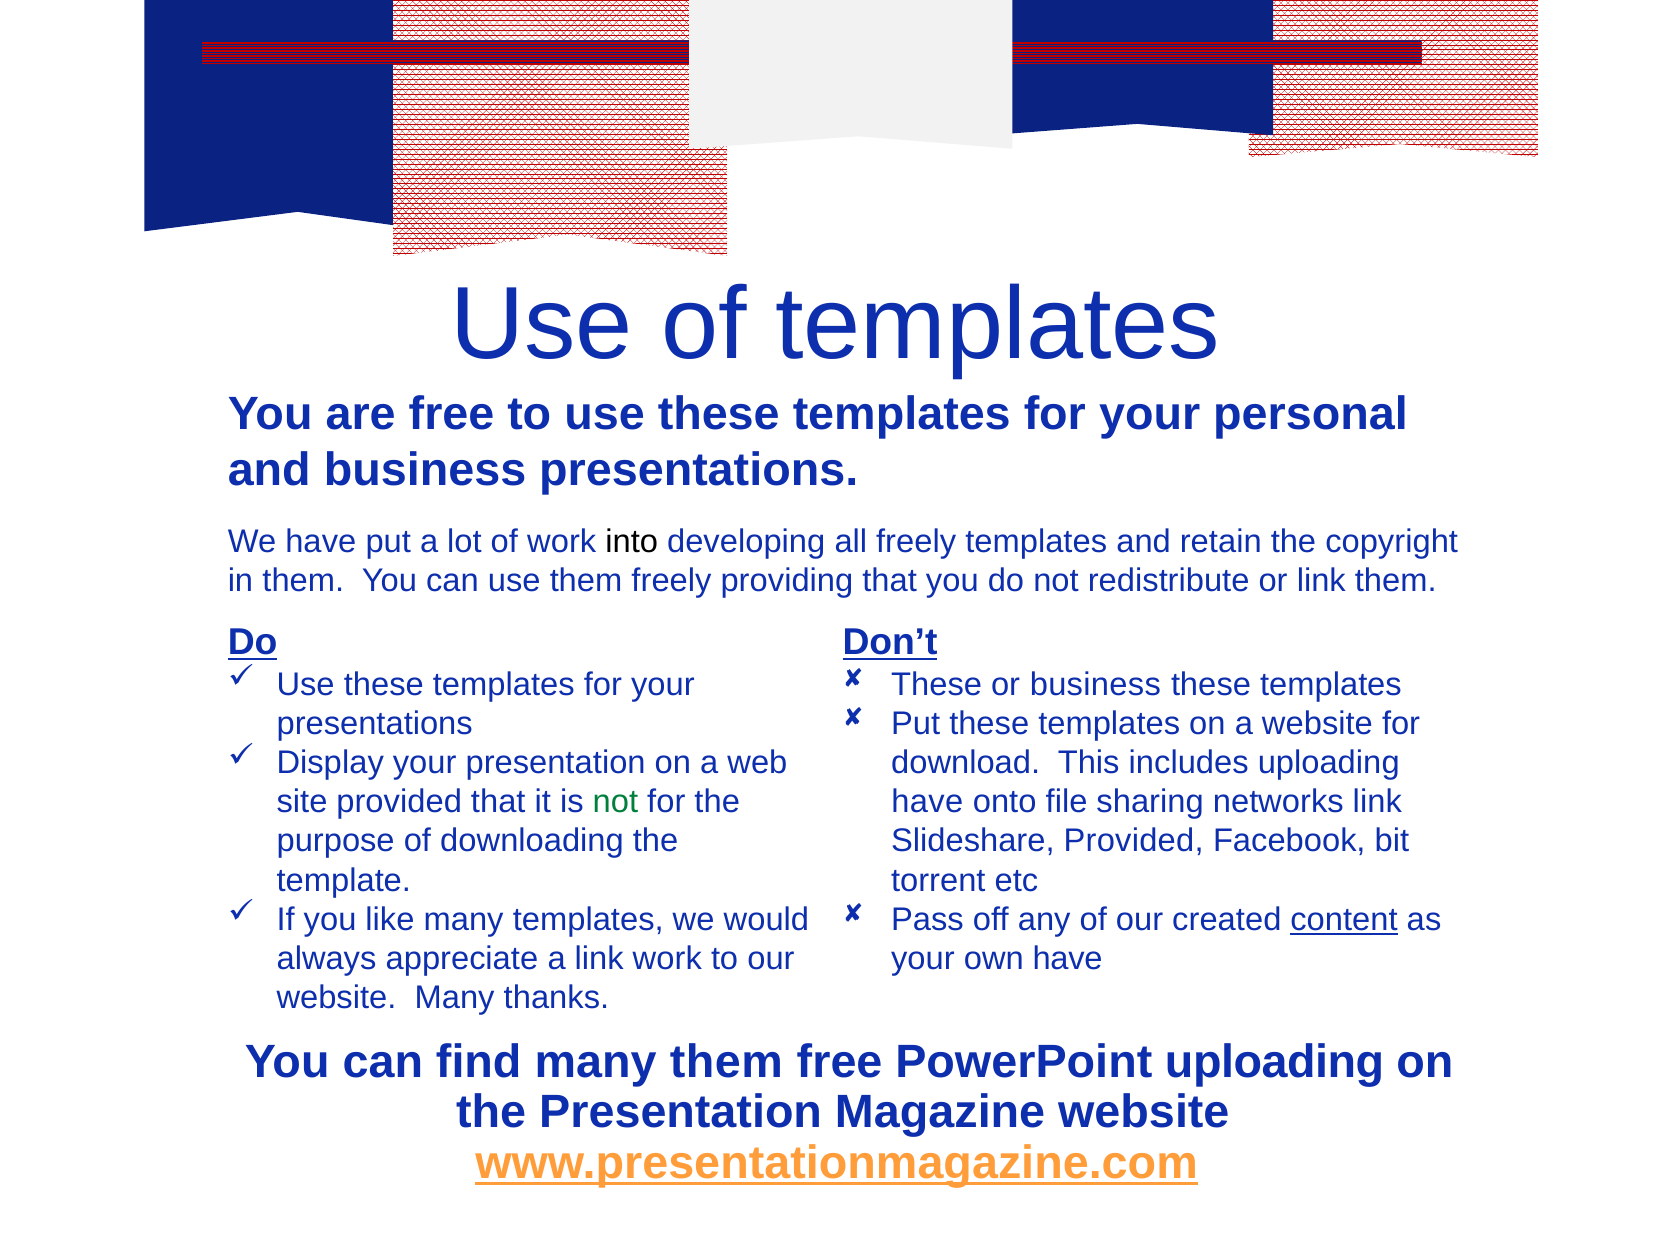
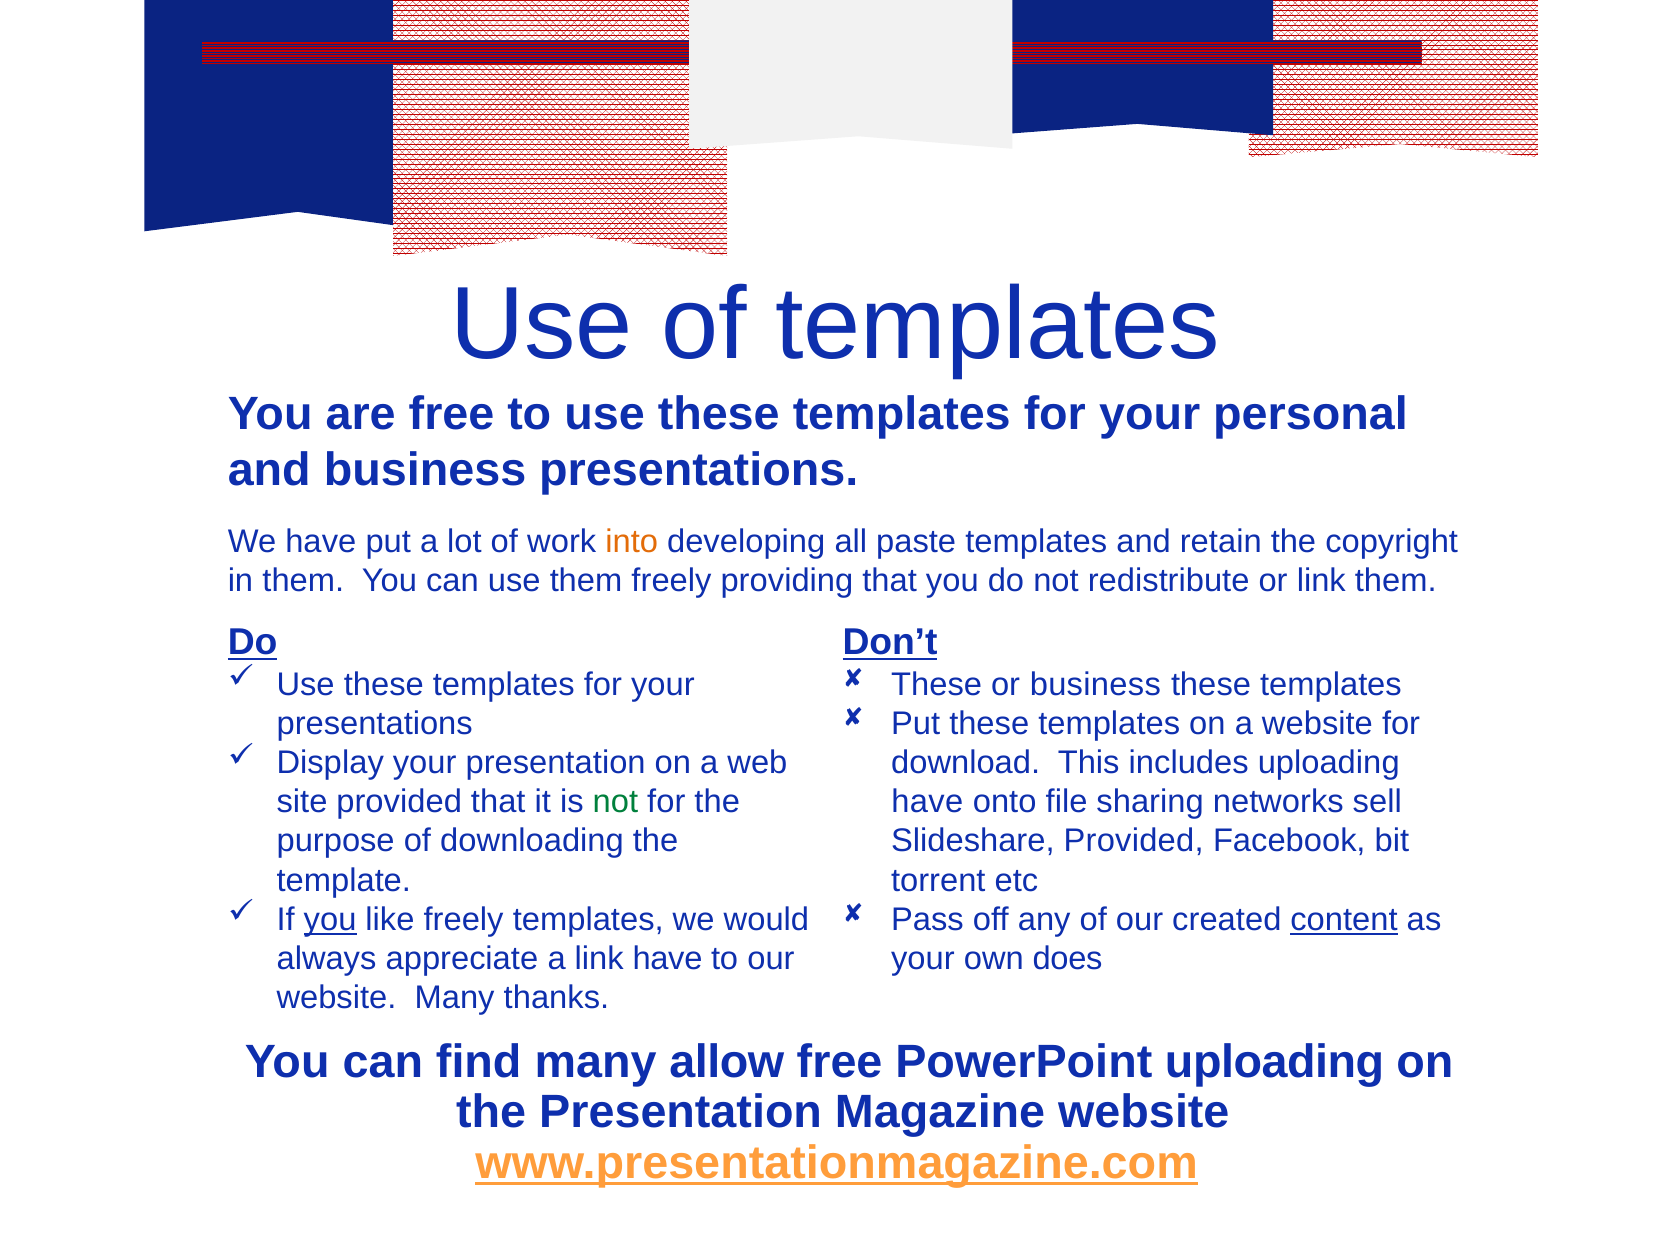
into colour: black -> orange
all freely: freely -> paste
networks link: link -> sell
you at (330, 920) underline: none -> present
like many: many -> freely
link work: work -> have
own have: have -> does
many them: them -> allow
